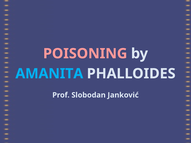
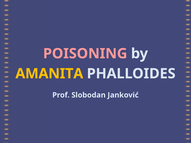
AMANITA colour: light blue -> yellow
